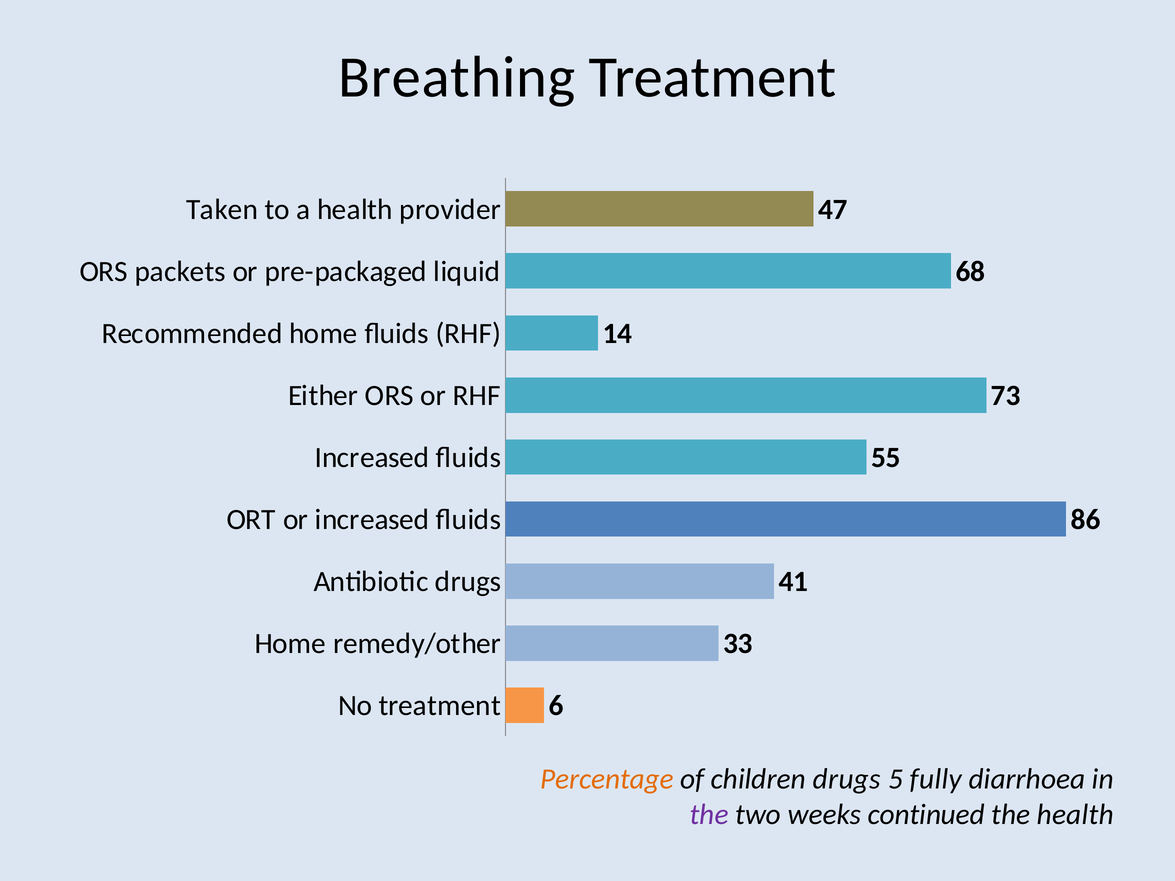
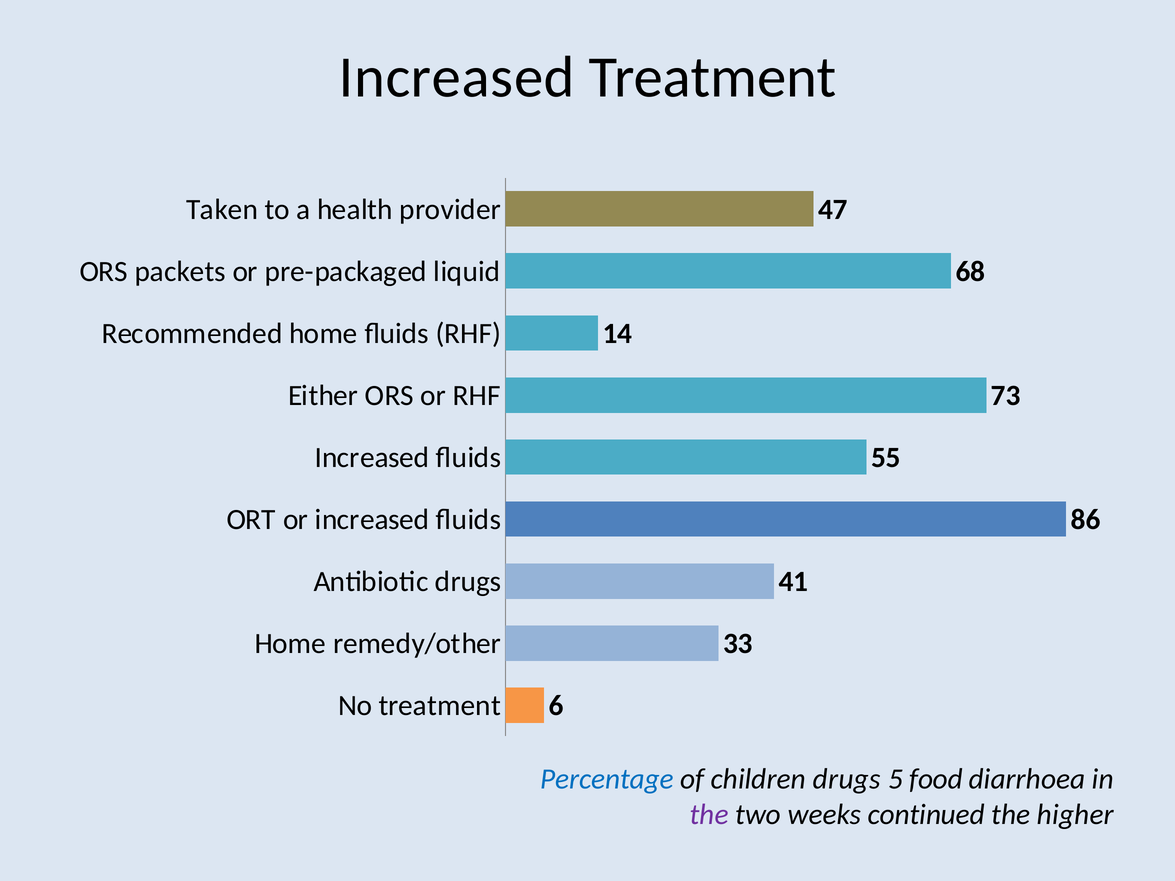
Breathing at (457, 78): Breathing -> Increased
Percentage colour: orange -> blue
fully: fully -> food
the health: health -> higher
